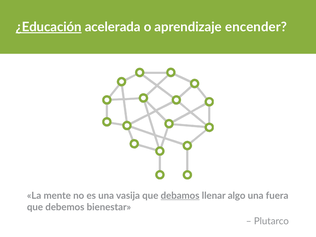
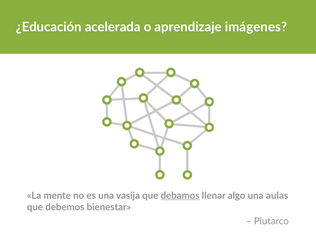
¿Educación underline: present -> none
encender: encender -> imágenes
fuera: fuera -> aulas
